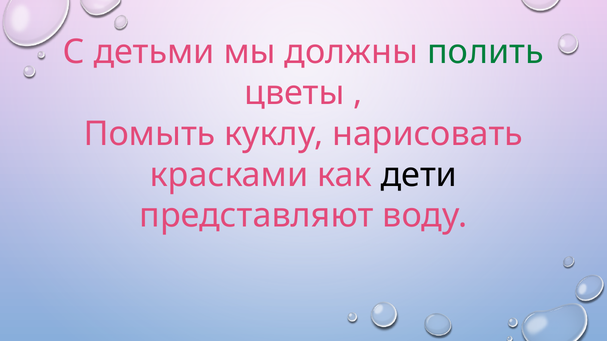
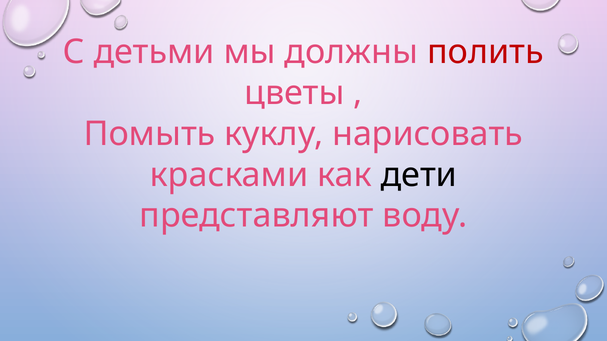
полить colour: green -> red
